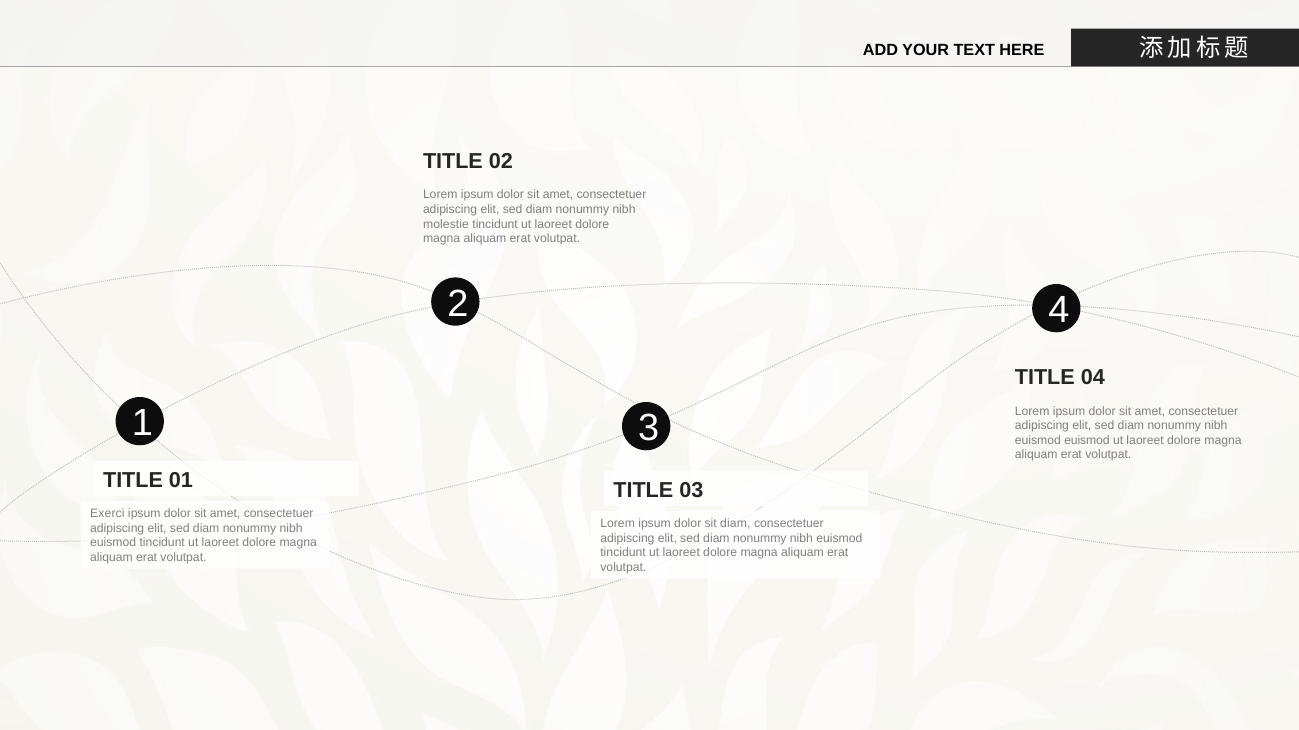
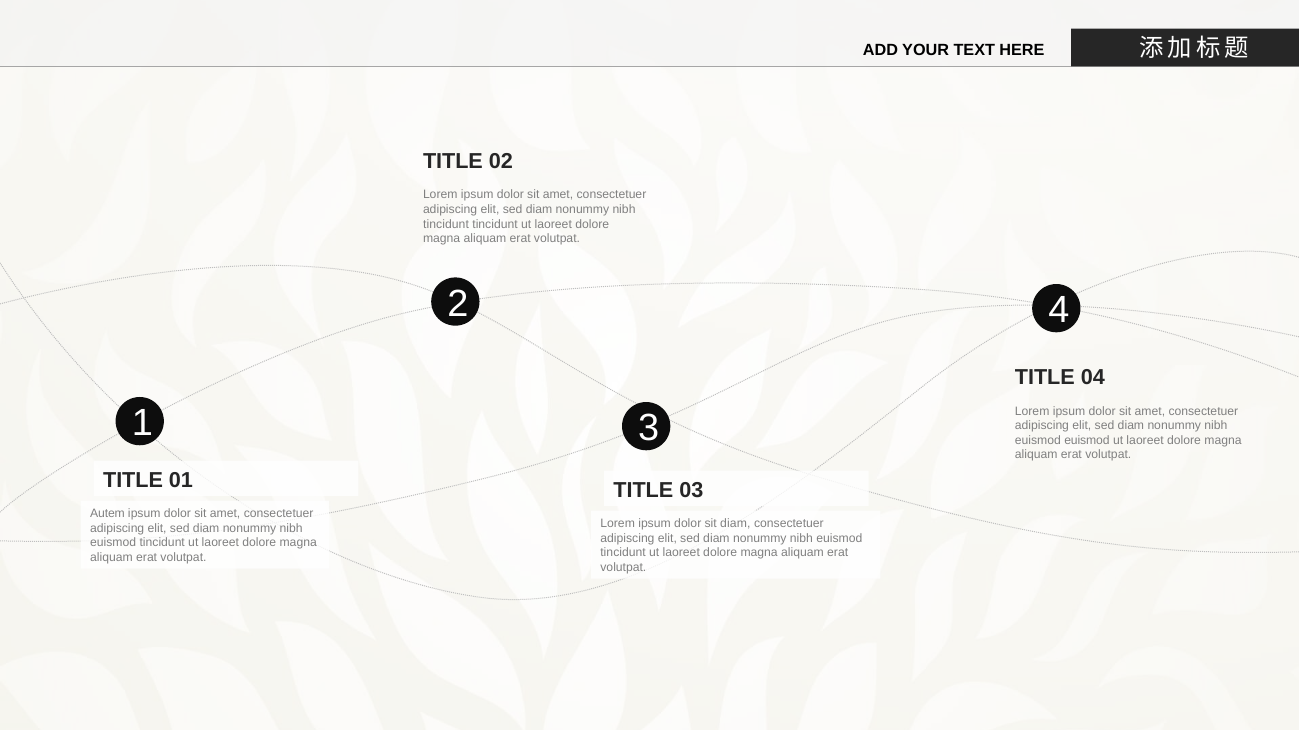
molestie at (446, 224): molestie -> tincidunt
Exerci: Exerci -> Autem
